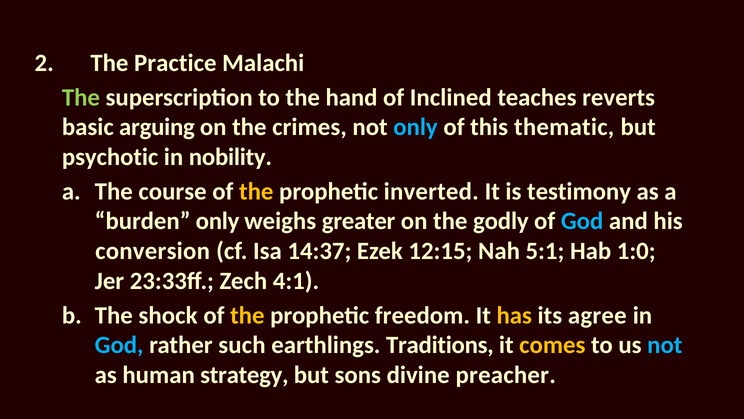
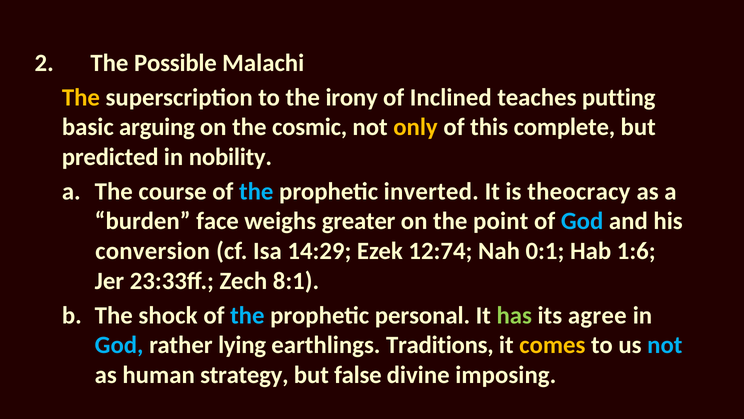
Practice: Practice -> Possible
The at (81, 97) colour: light green -> yellow
hand: hand -> irony
reverts: reverts -> putting
crimes: crimes -> cosmic
only at (416, 127) colour: light blue -> yellow
thematic: thematic -> complete
psychotic: psychotic -> predicted
the at (256, 191) colour: yellow -> light blue
testimony: testimony -> theocracy
burden only: only -> face
godly: godly -> point
14:37: 14:37 -> 14:29
12:15: 12:15 -> 12:74
5:1: 5:1 -> 0:1
1:0: 1:0 -> 1:6
4:1: 4:1 -> 8:1
the at (247, 315) colour: yellow -> light blue
freedom: freedom -> personal
has colour: yellow -> light green
such: such -> lying
sons: sons -> false
preacher: preacher -> imposing
